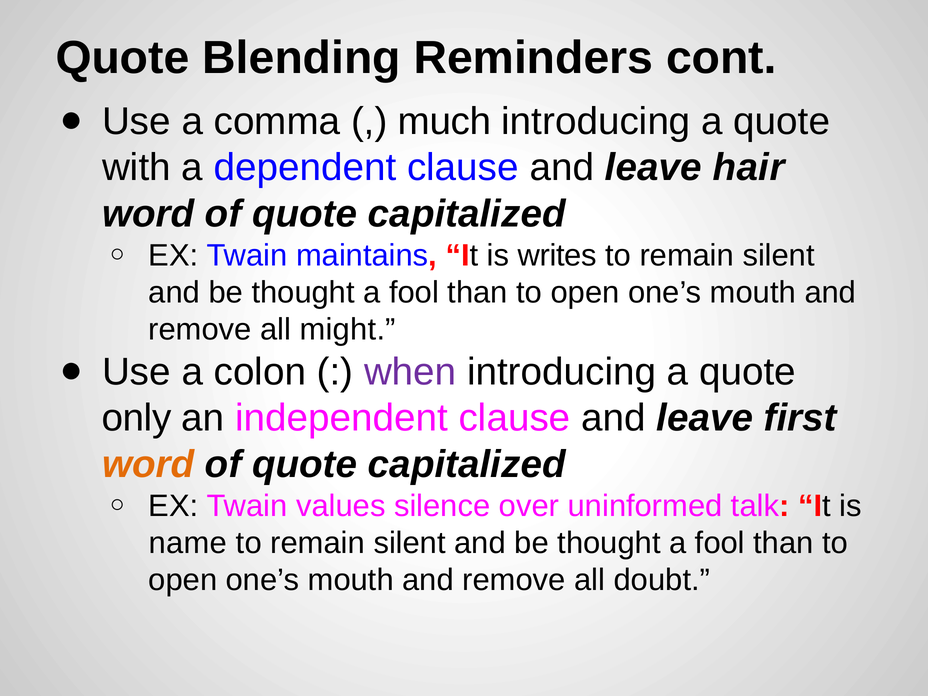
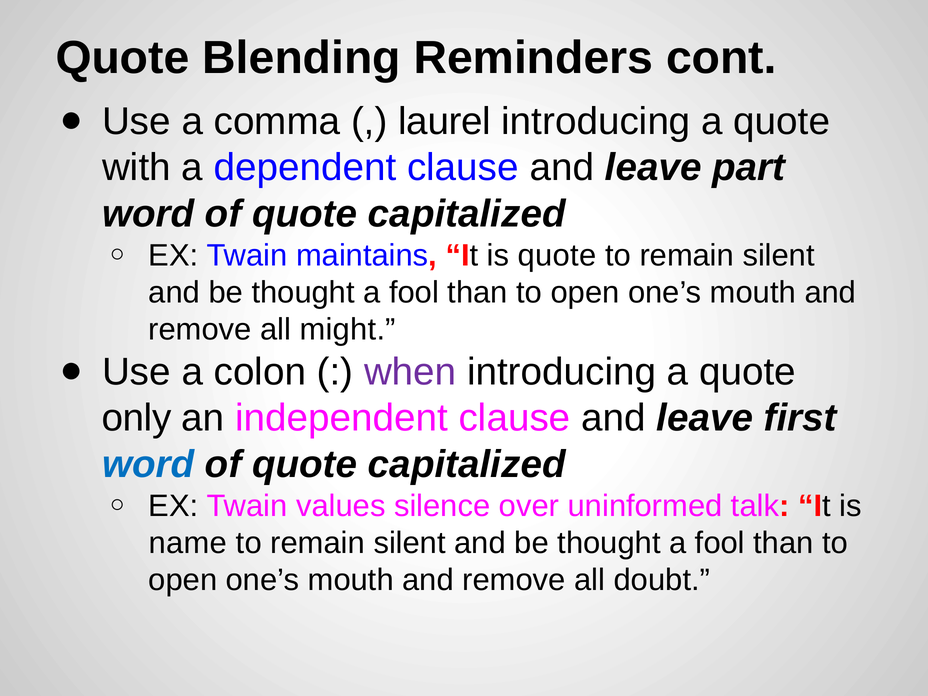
much: much -> laurel
hair: hair -> part
is writes: writes -> quote
word at (148, 465) colour: orange -> blue
